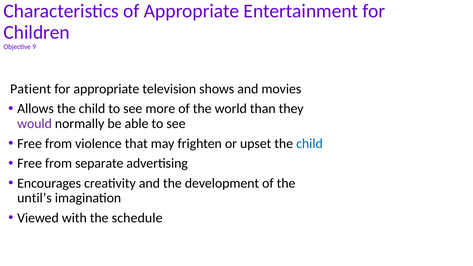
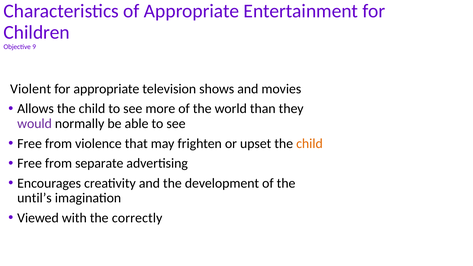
Patient: Patient -> Violent
child at (309, 144) colour: blue -> orange
schedule: schedule -> correctly
